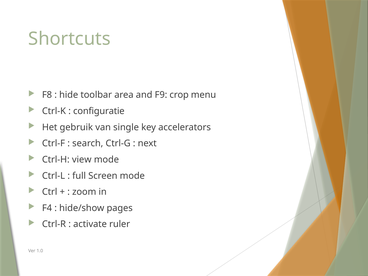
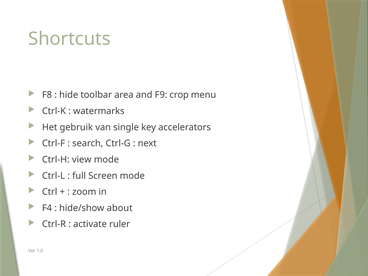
configuratie: configuratie -> watermarks
pages: pages -> about
